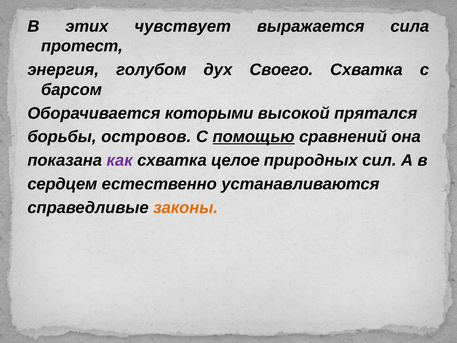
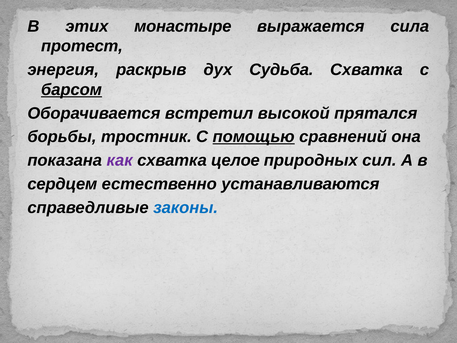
чувствует: чувствует -> монастыре
голубом: голубом -> раскрыв
Своего: Своего -> Судьба
барсом underline: none -> present
которыми: которыми -> встретил
островов: островов -> тростник
законы colour: orange -> blue
